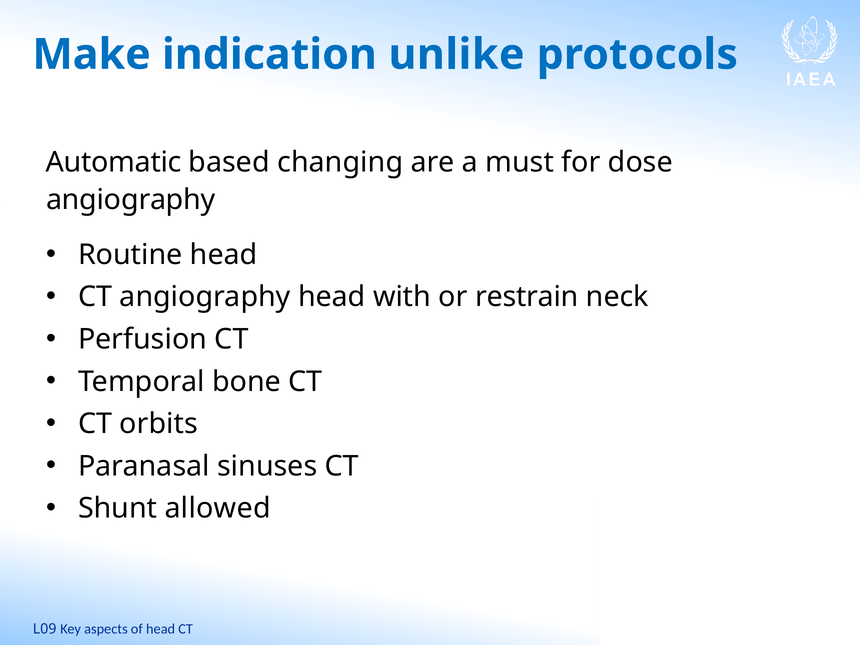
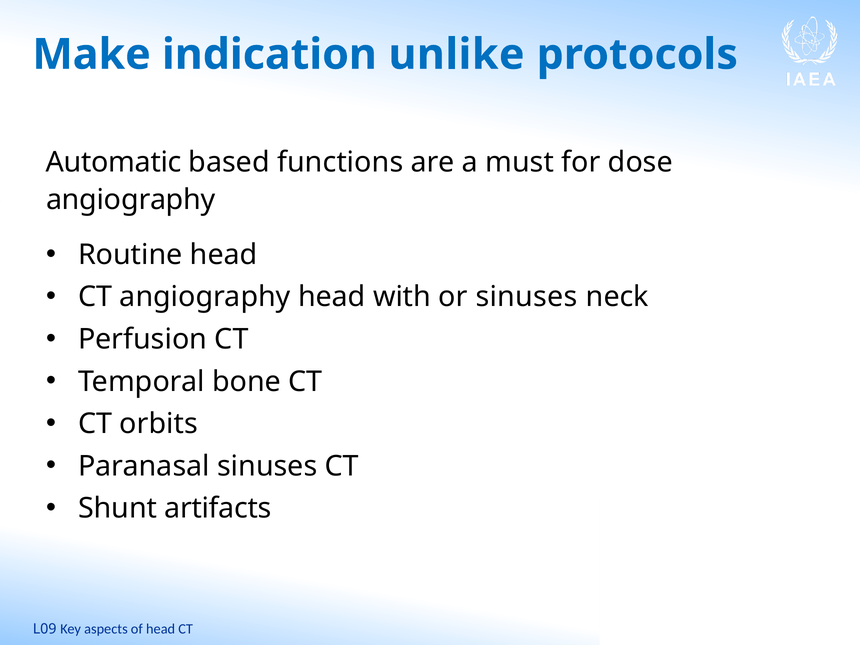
changing: changing -> functions
or restrain: restrain -> sinuses
allowed: allowed -> artifacts
